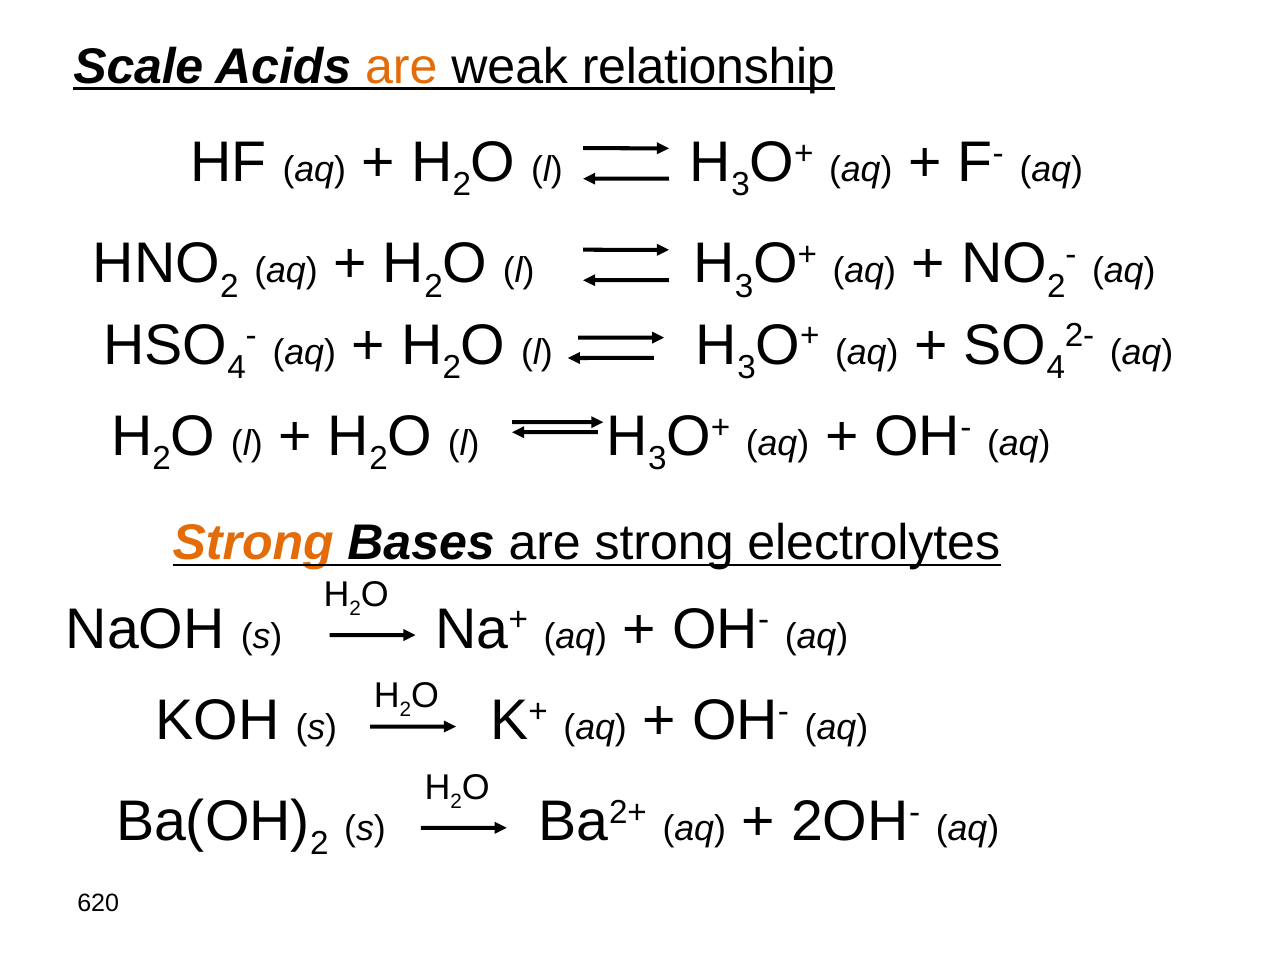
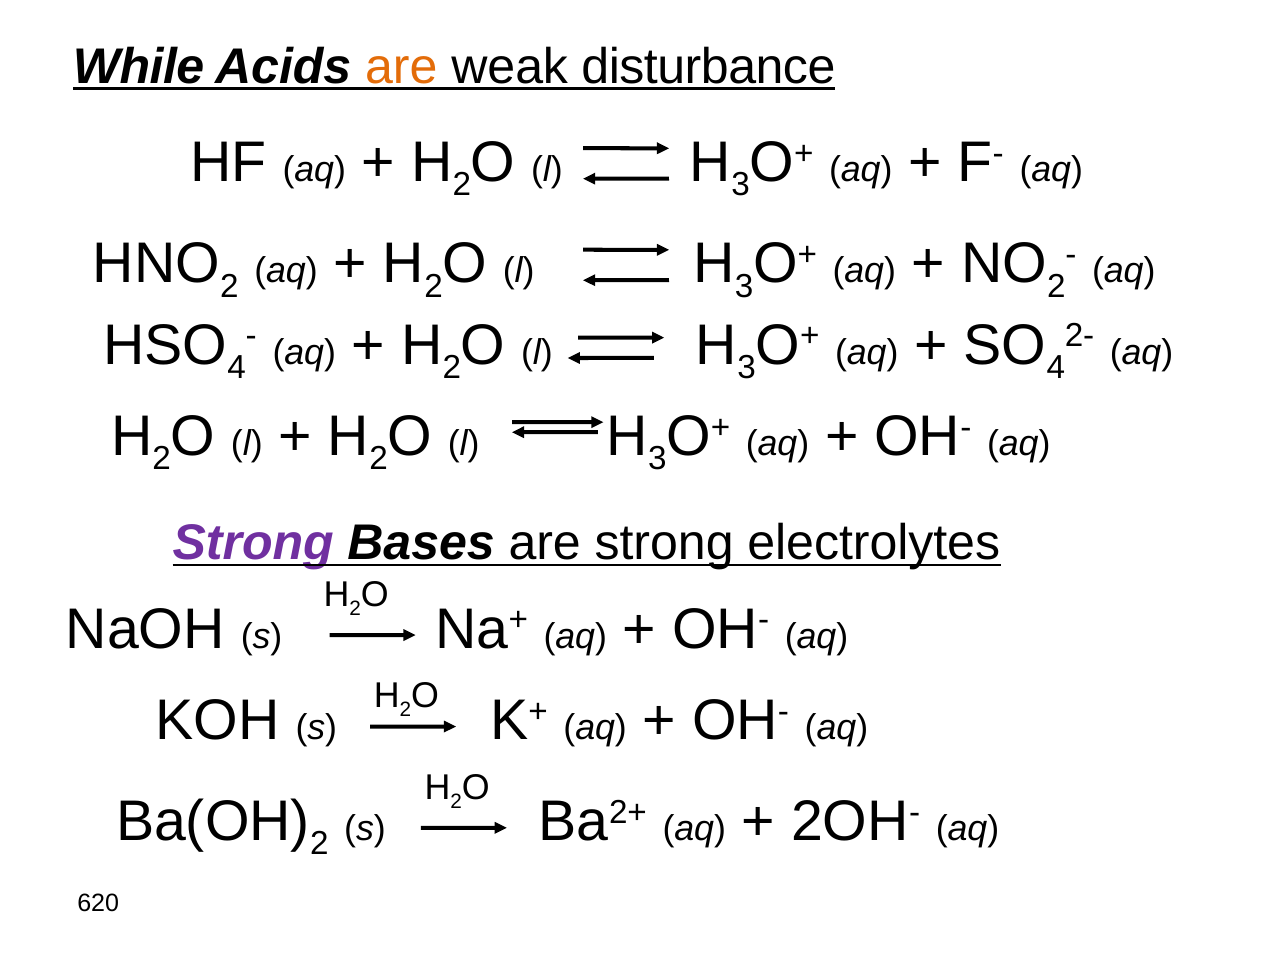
Scale: Scale -> While
relationship: relationship -> disturbance
Strong at (253, 543) colour: orange -> purple
